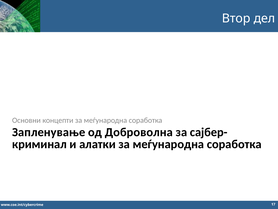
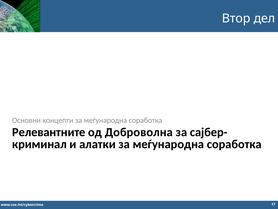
Запленување: Запленување -> Релевантните
